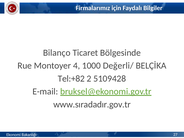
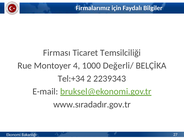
Bilanço: Bilanço -> Firması
Bölgesinde: Bölgesinde -> Temsilciliği
Tel:+82: Tel:+82 -> Tel:+34
5109428: 5109428 -> 2239343
